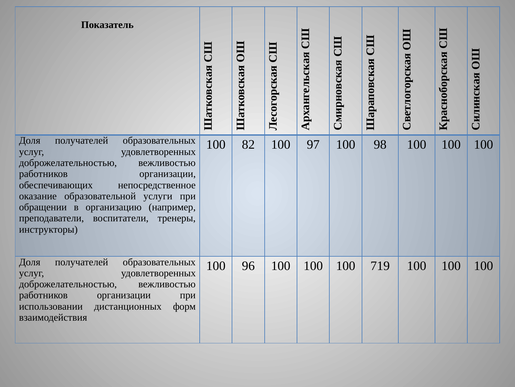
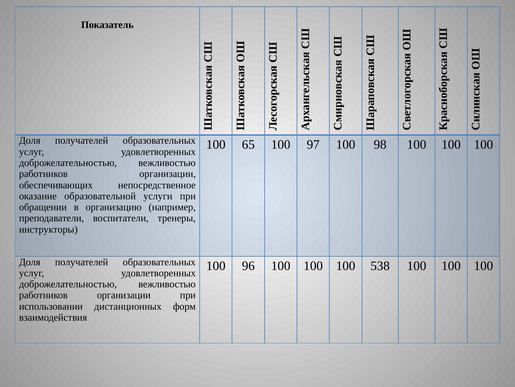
82: 82 -> 65
719: 719 -> 538
